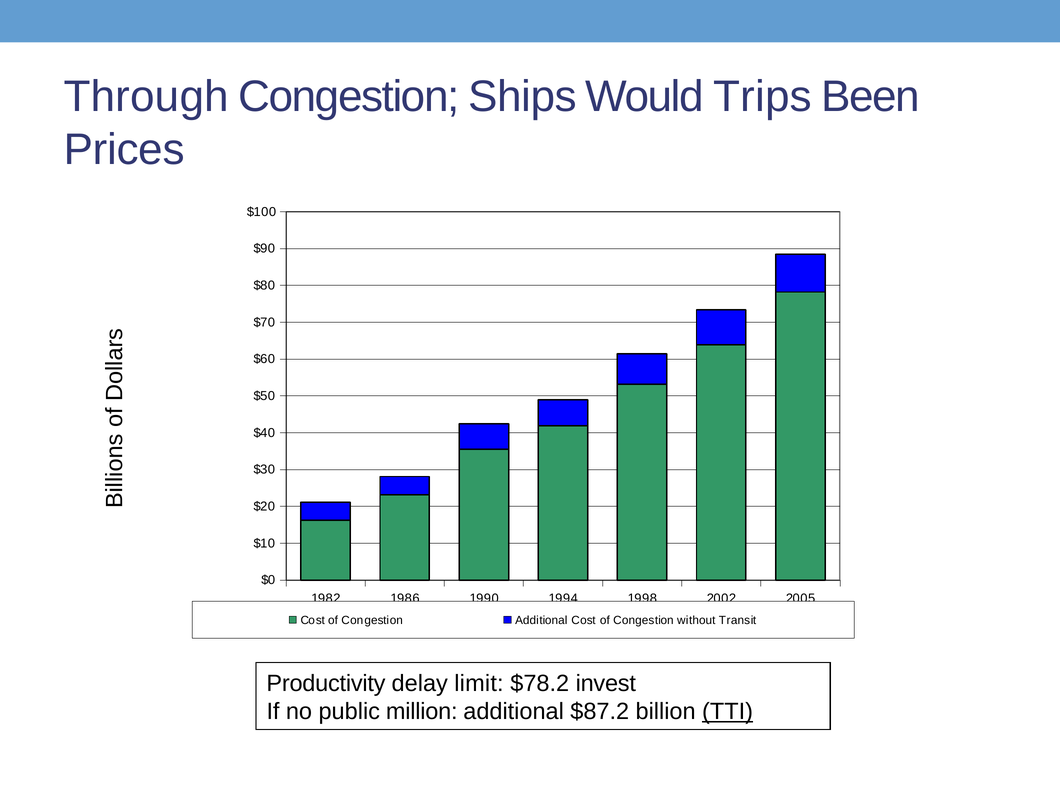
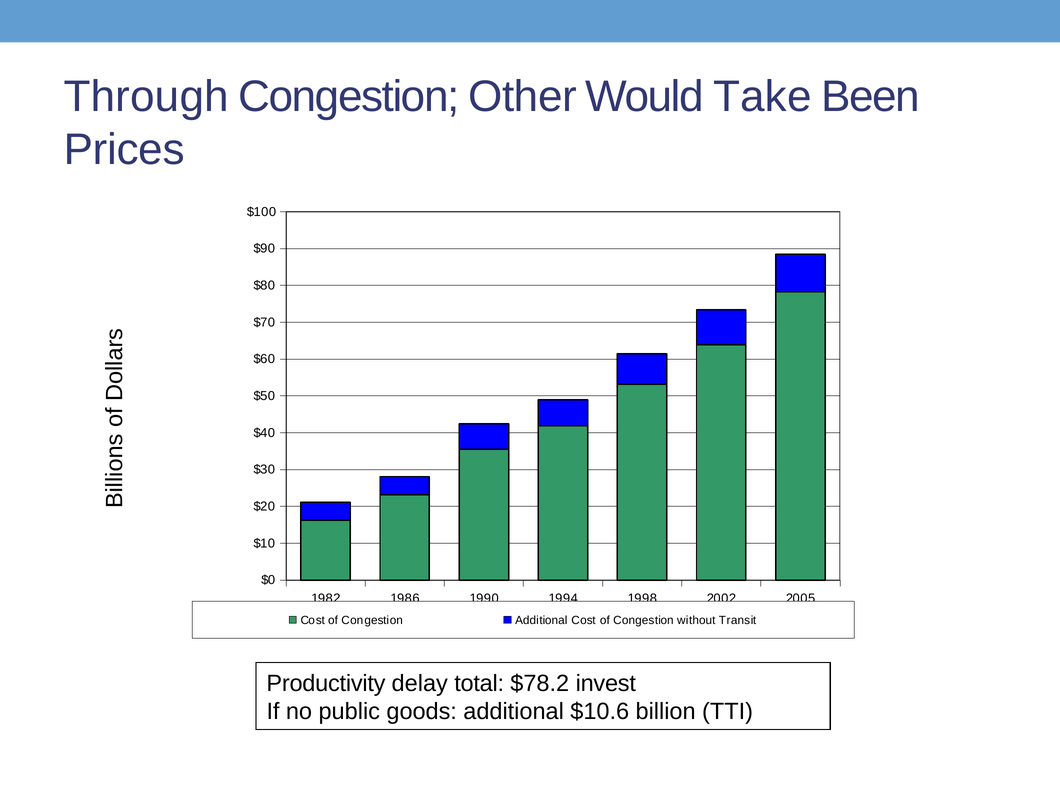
Ships: Ships -> Other
Trips: Trips -> Take
limit: limit -> total
million: million -> goods
$87.2: $87.2 -> $10.6
TTI underline: present -> none
